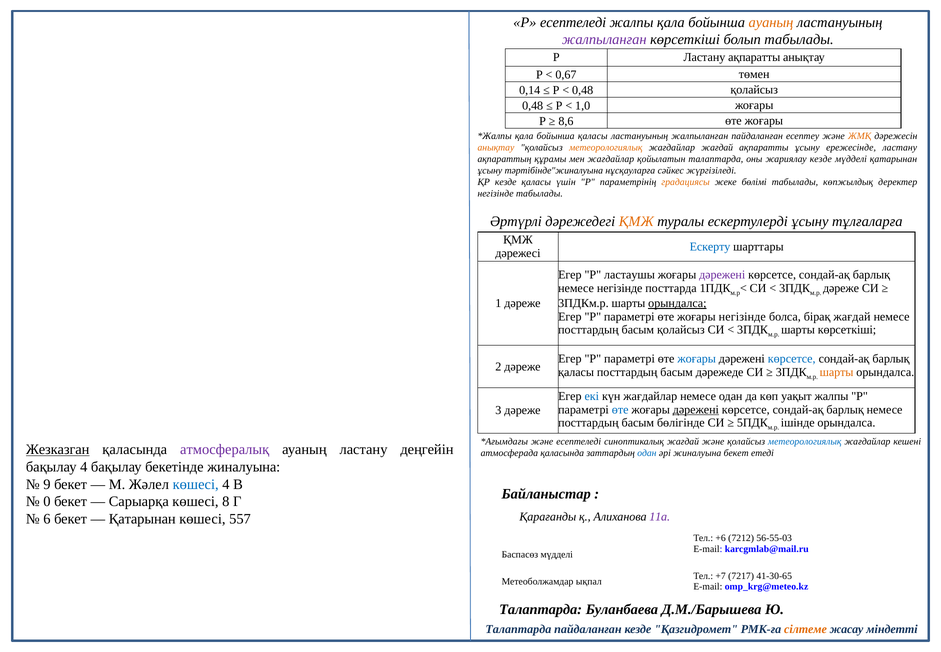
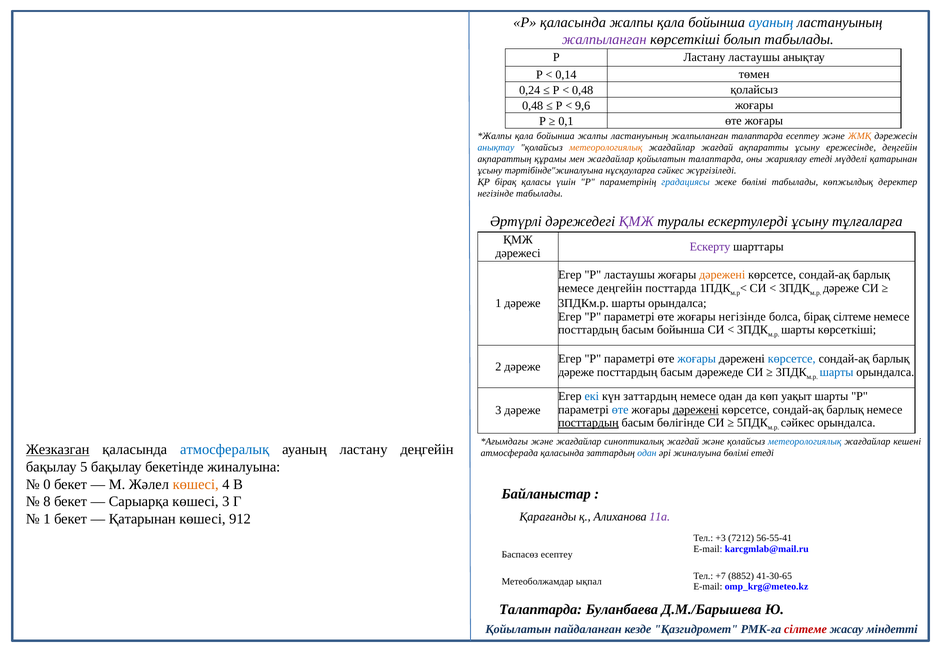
Р есептеледі: есептеледі -> қаласында
ауаның at (771, 22) colour: orange -> blue
Ластану ақпаратты: ақпаратты -> ластаушы
0,67: 0,67 -> 0,14
0,14: 0,14 -> 0,24
1,0: 1,0 -> 9,6
8,6: 8,6 -> 0,1
бойынша қаласы: қаласы -> жалпы
жалпыланған пайдаланған: пайдаланған -> талаптарда
анықтау at (496, 147) colour: orange -> blue
ережесінде ластану: ластану -> деңгейін
жариялау кезде: кезде -> етеді
ҚР кезде: кезде -> бірақ
градациясы colour: orange -> blue
ҚМЖ at (636, 221) colour: orange -> purple
Ескерту colour: blue -> purple
дәрежені at (722, 275) colour: purple -> orange
немесе негізінде: негізінде -> деңгейін
орындалса at (677, 303) underline: present -> none
бірақ жағдай: жағдай -> сілтеме
басым қолайсыз: қолайсыз -> бойынша
қаласы at (576, 372): қаласы -> дәреже
шарты at (837, 372) colour: orange -> blue
күн жағдайлар: жағдайлар -> заттардың
уақыт жалпы: жалпы -> шарты
посттардың at (588, 422) underline: none -> present
ішінде at (798, 422): ішінде -> сәйкес
және есептеледі: есептеледі -> жағдайлар
атмосфералық colour: purple -> blue
жиналуына бекет: бекет -> бөлімі
бақылау 4: 4 -> 5
9: 9 -> 0
көшесі at (196, 484) colour: blue -> orange
0: 0 -> 8
көшесі 8: 8 -> 3
6 at (47, 519): 6 -> 1
557: 557 -> 912
+6: +6 -> +3
56-55-03: 56-55-03 -> 56-55-41
Баспасөз мүдделі: мүдделі -> есептеу
7217: 7217 -> 8852
Талаптарда at (518, 628): Талаптарда -> Қойылатын
сілтеме at (805, 628) colour: orange -> red
